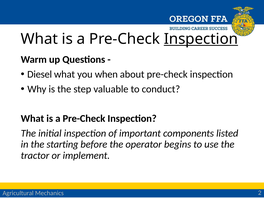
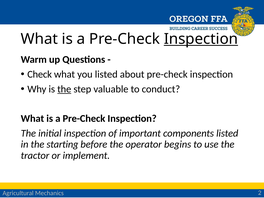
Diesel: Diesel -> Check
you when: when -> listed
the at (64, 89) underline: none -> present
